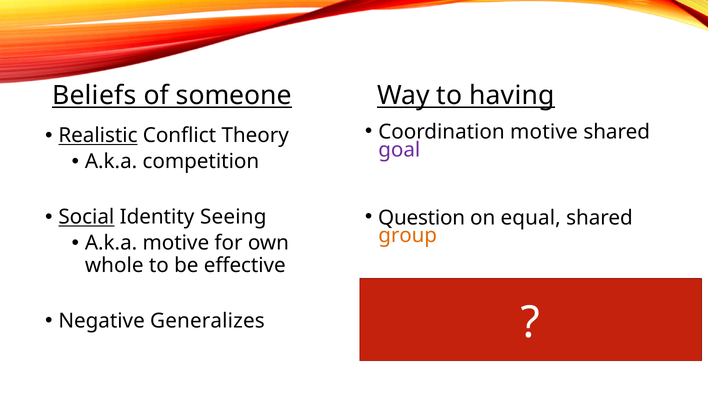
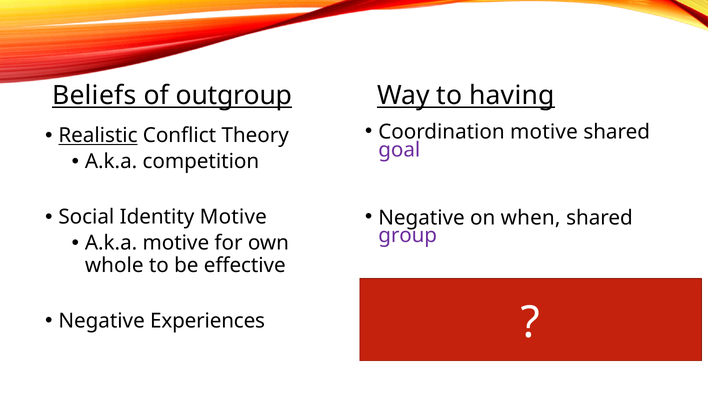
someone: someone -> outgroup
Question at (422, 218): Question -> Negative
equal: equal -> when
Social underline: present -> none
Identity Seeing: Seeing -> Motive
group colour: orange -> purple
Generalizes: Generalizes -> Experiences
